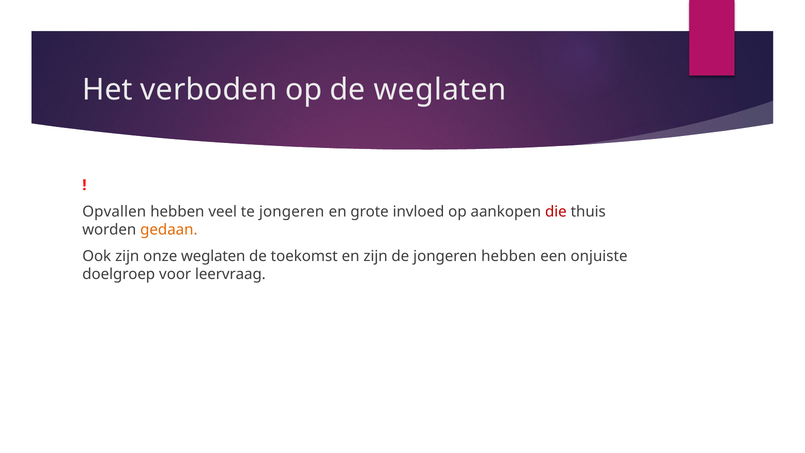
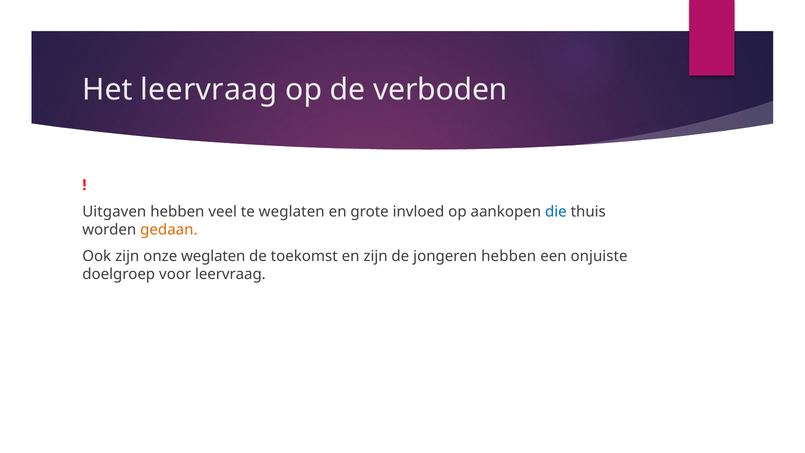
Het verboden: verboden -> leervraag
de weglaten: weglaten -> verboden
Opvallen: Opvallen -> Uitgaven
te jongeren: jongeren -> weglaten
die colour: red -> blue
